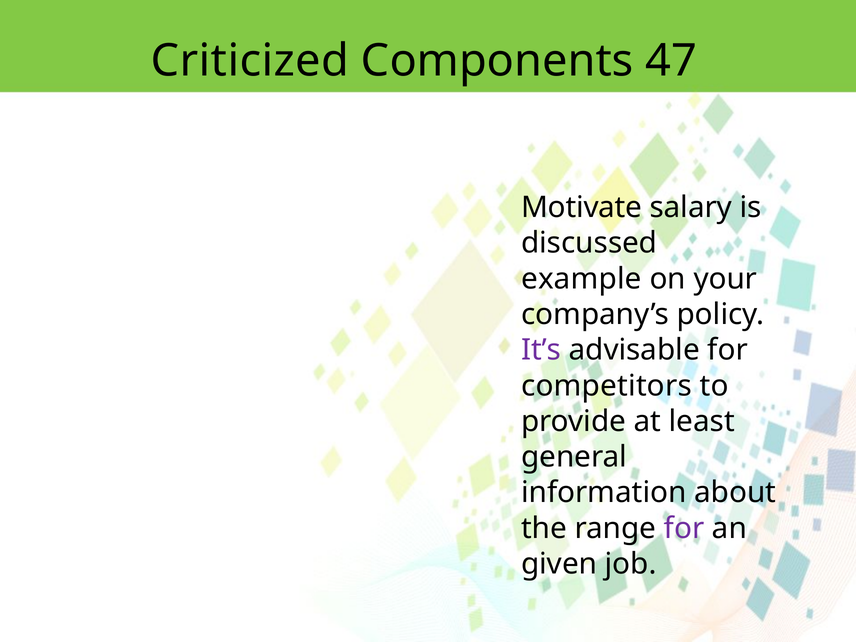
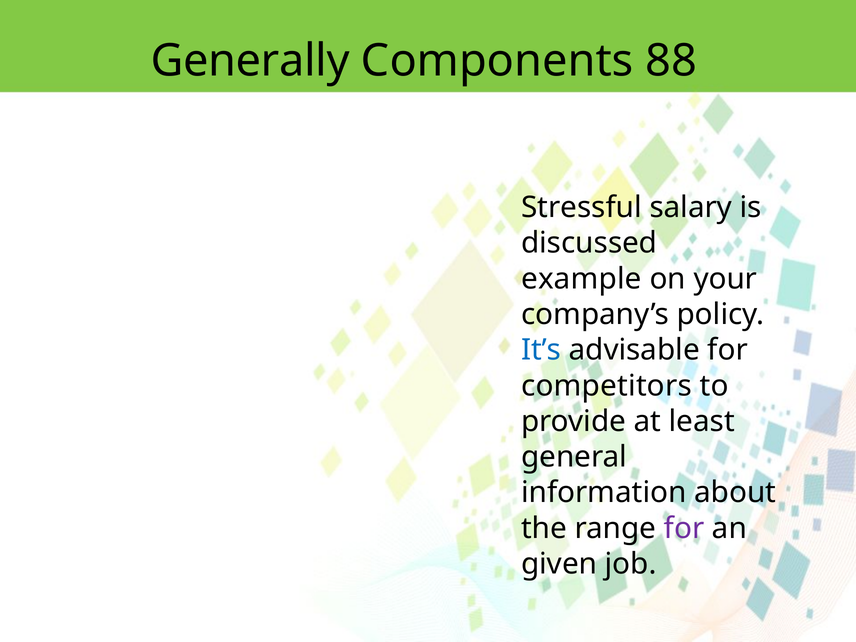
Criticized: Criticized -> Generally
47: 47 -> 88
Motivate: Motivate -> Stressful
It’s colour: purple -> blue
